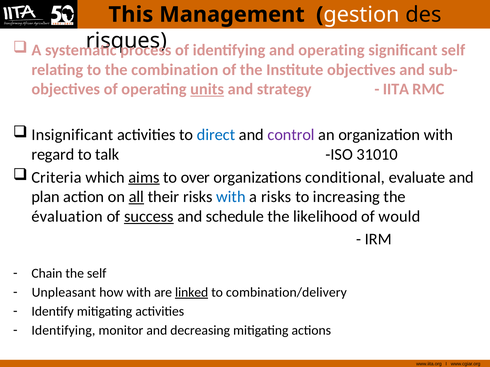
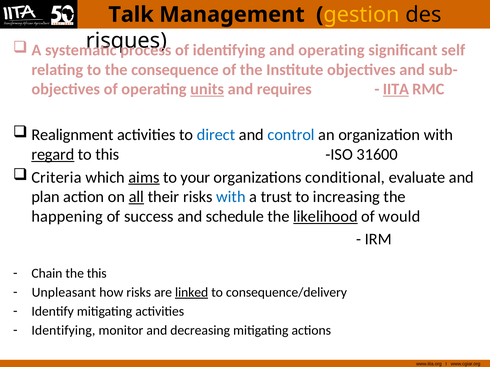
This: This -> Talk
gestion colour: white -> yellow
combination: combination -> consequence
strategy: strategy -> requires
IITA underline: none -> present
Insignificant: Insignificant -> Realignment
control colour: purple -> blue
regard underline: none -> present
to talk: talk -> this
31010: 31010 -> 31600
over: over -> your
a risks: risks -> trust
évaluation: évaluation -> happening
success underline: present -> none
likelihood underline: none -> present
the self: self -> this
how with: with -> risks
combination/delivery: combination/delivery -> consequence/delivery
